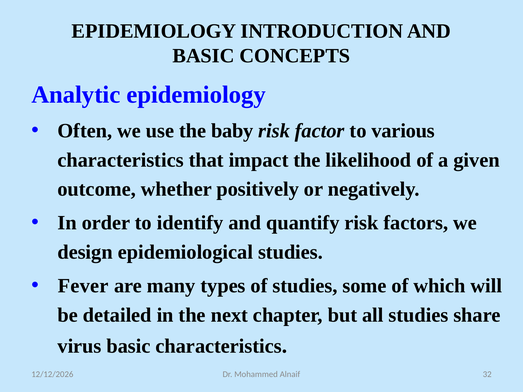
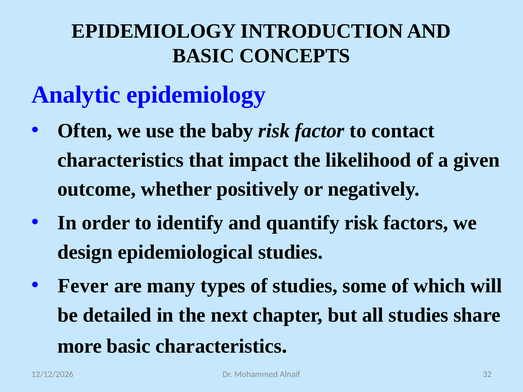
various: various -> contact
virus: virus -> more
